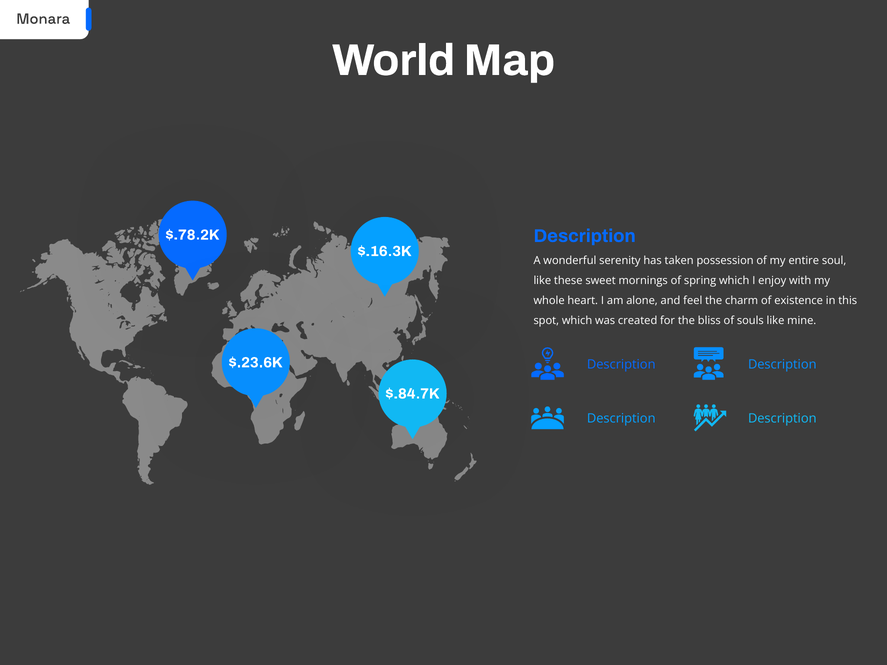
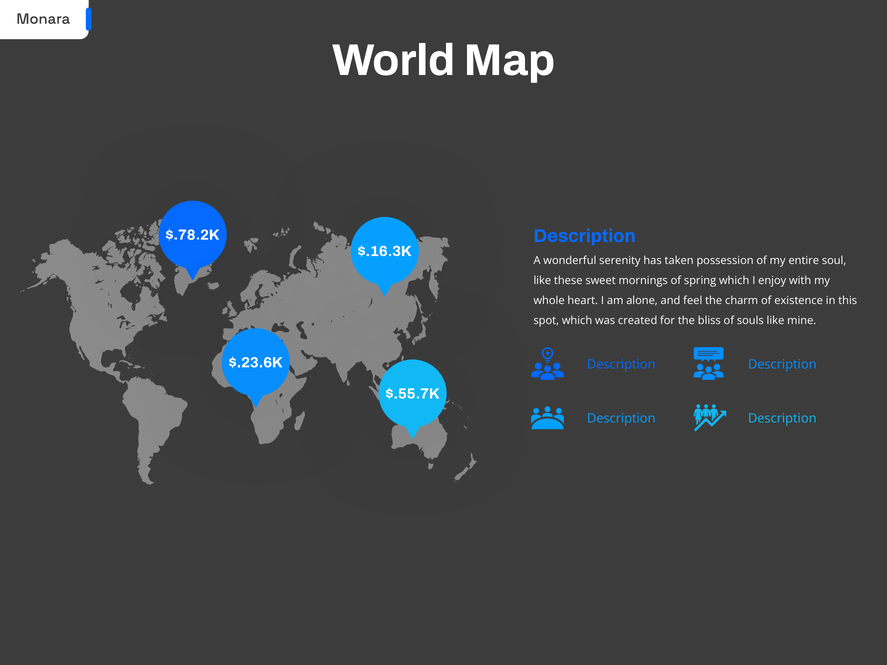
$.84.7K: $.84.7K -> $.55.7K
